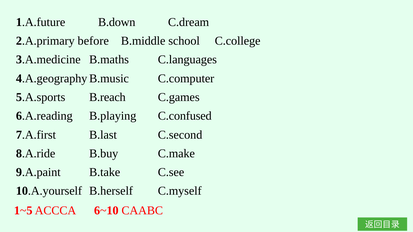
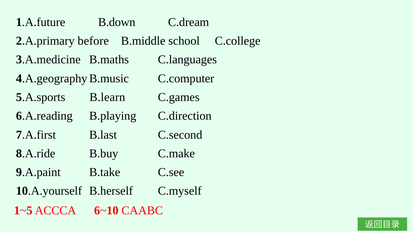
B.reach: B.reach -> B.learn
C.confused: C.confused -> C.direction
